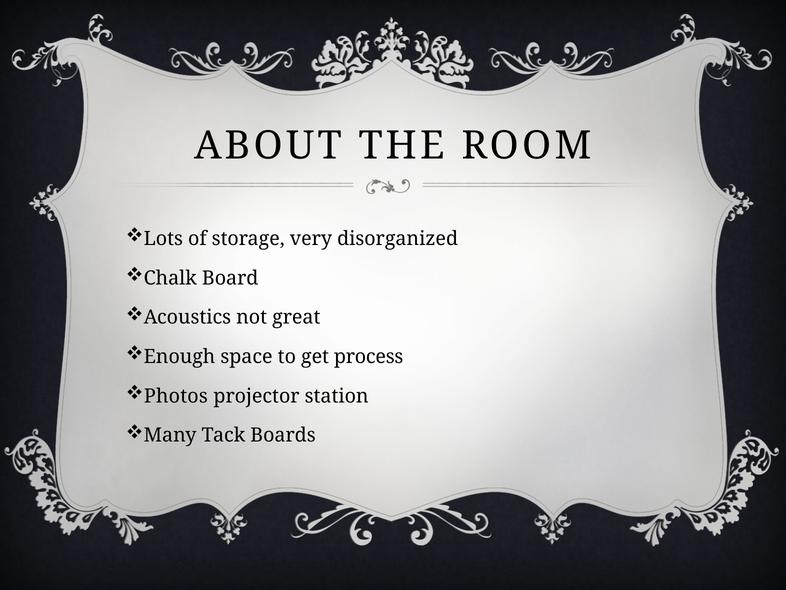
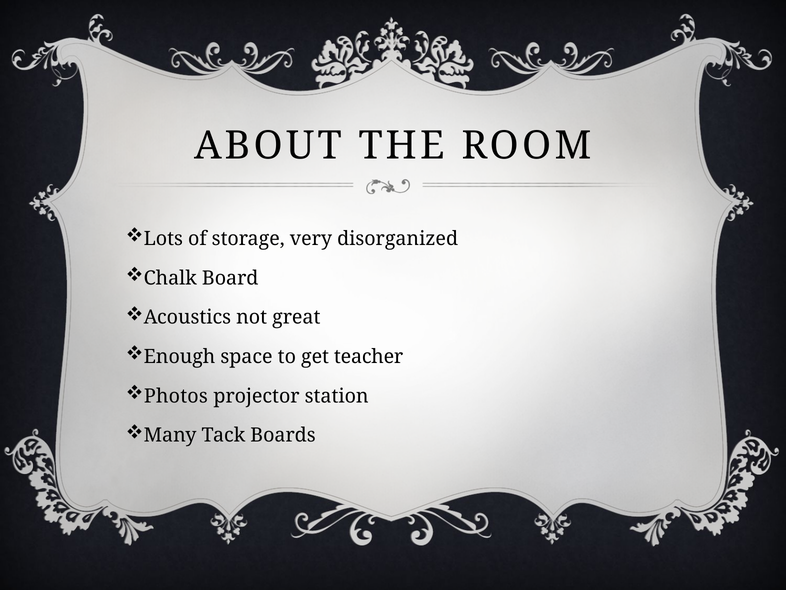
process: process -> teacher
